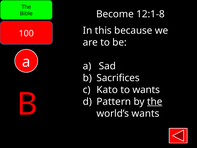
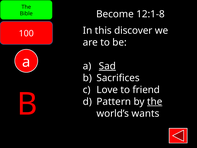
because: because -> discover
Sad underline: none -> present
Kato: Kato -> Love
to wants: wants -> friend
